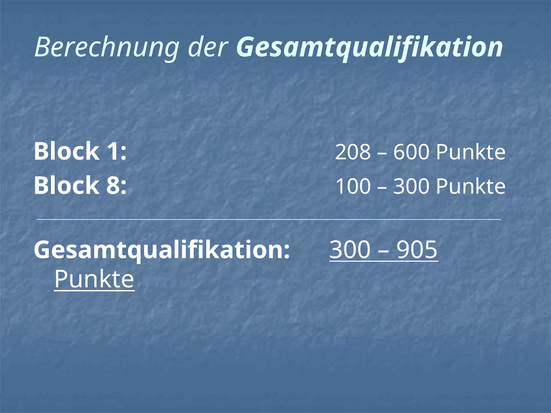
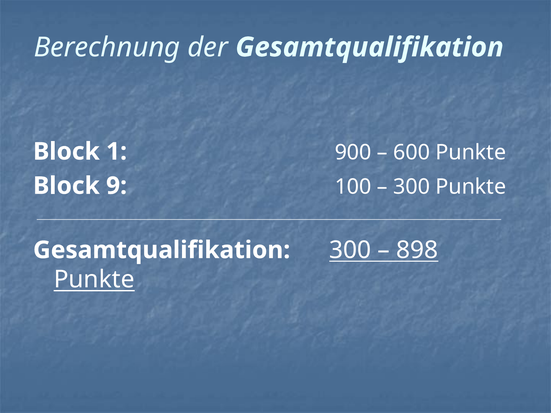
208: 208 -> 900
8: 8 -> 9
905: 905 -> 898
